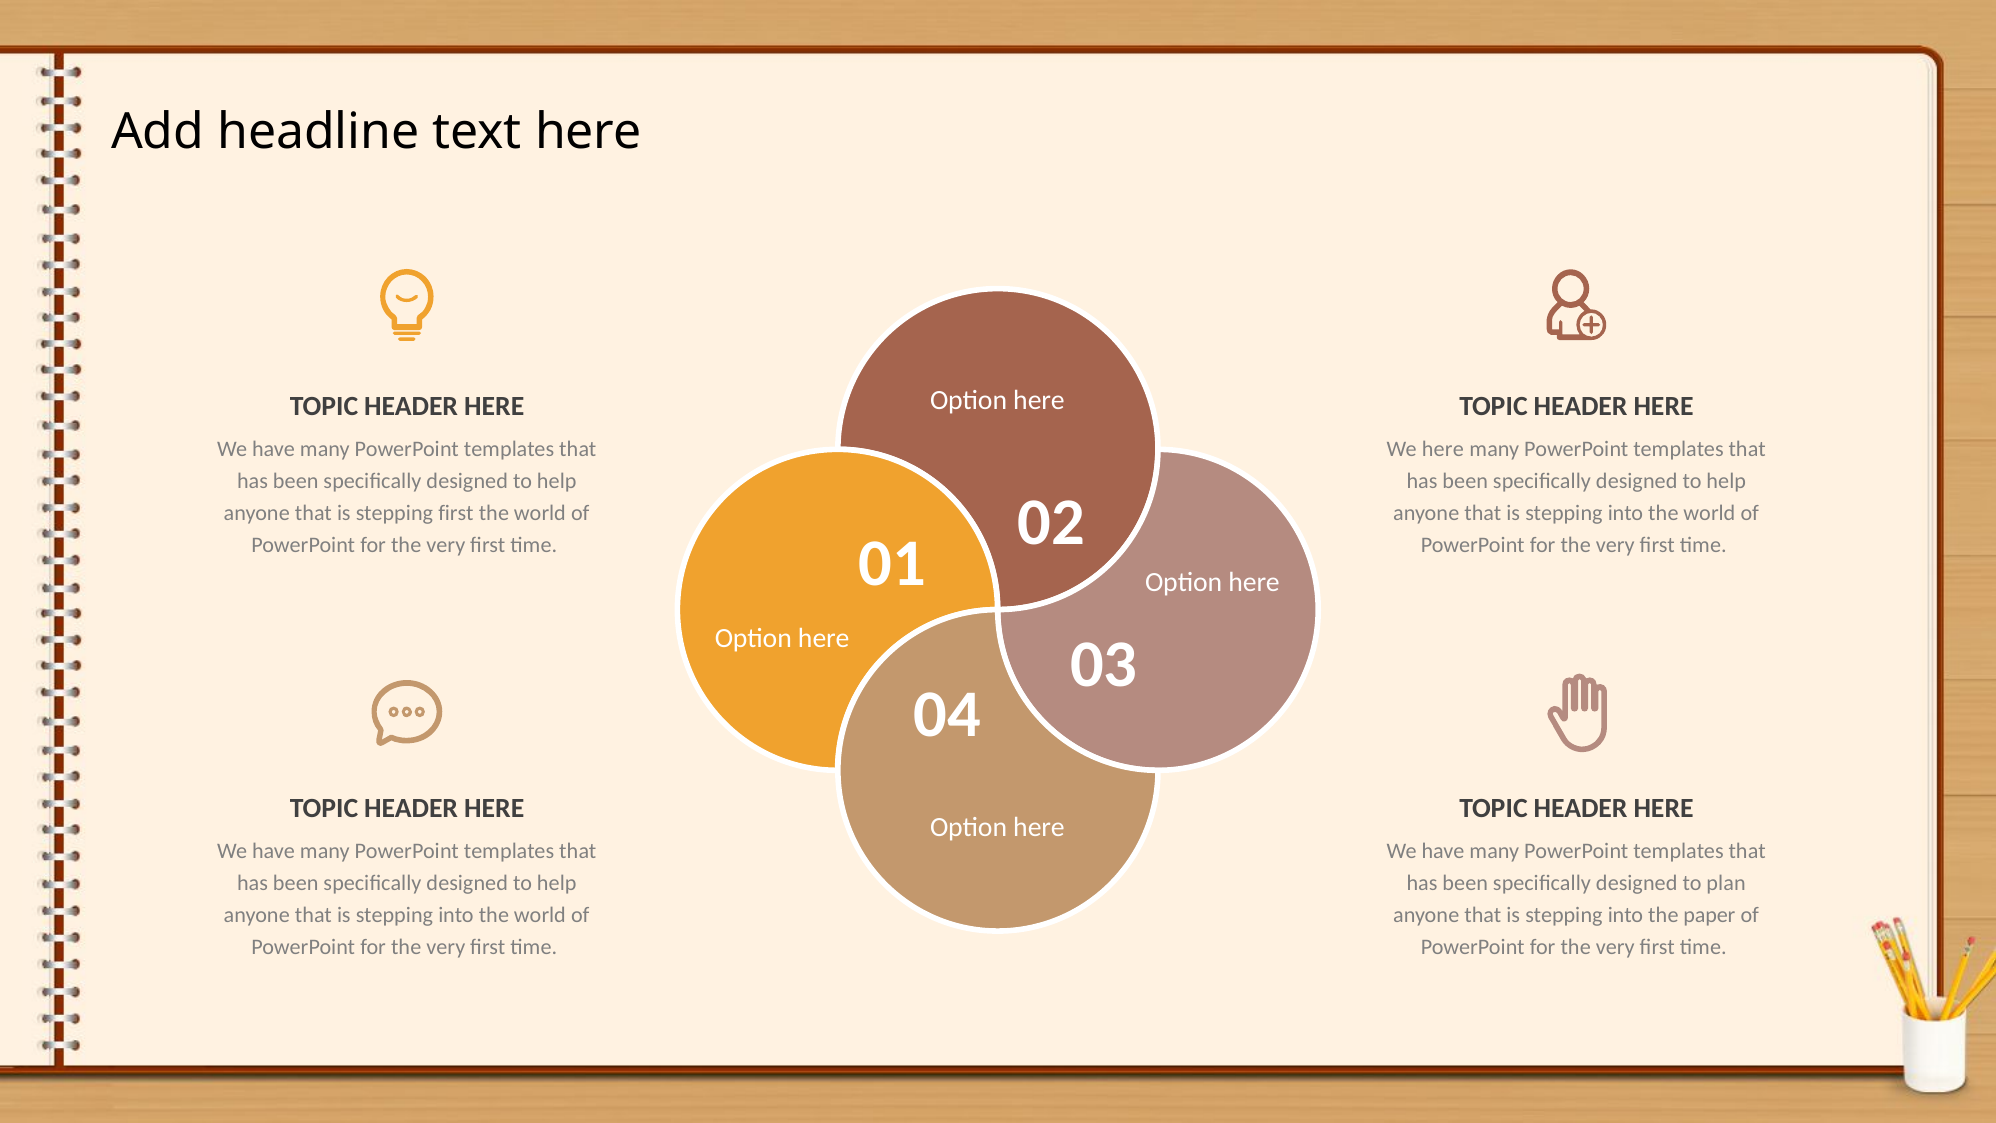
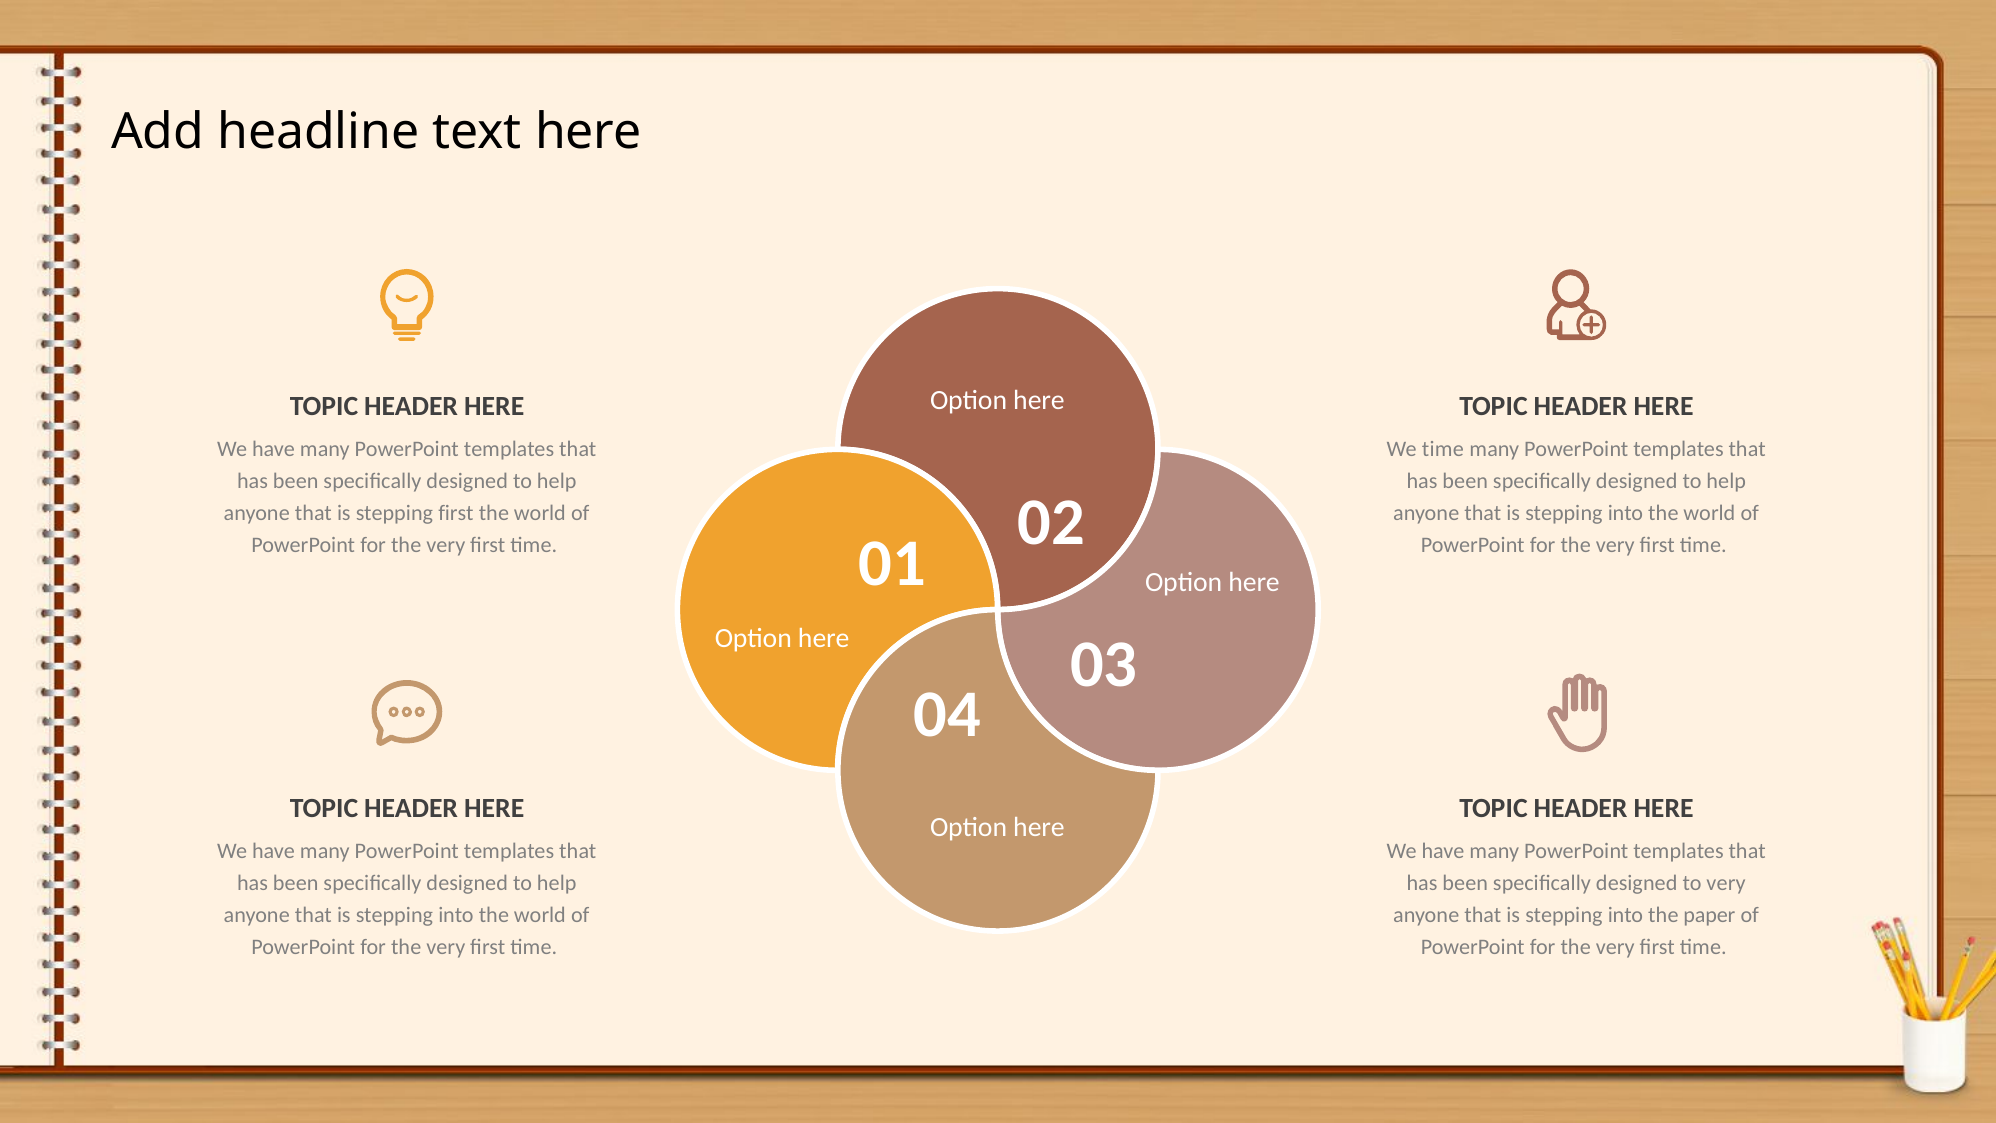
We here: here -> time
to plan: plan -> very
